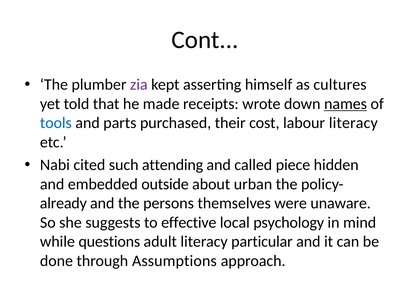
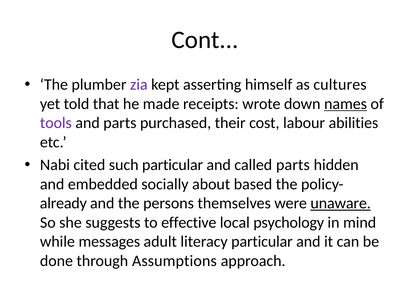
tools colour: blue -> purple
labour literacy: literacy -> abilities
such attending: attending -> particular
called piece: piece -> parts
outside: outside -> socially
urban: urban -> based
unaware underline: none -> present
questions: questions -> messages
